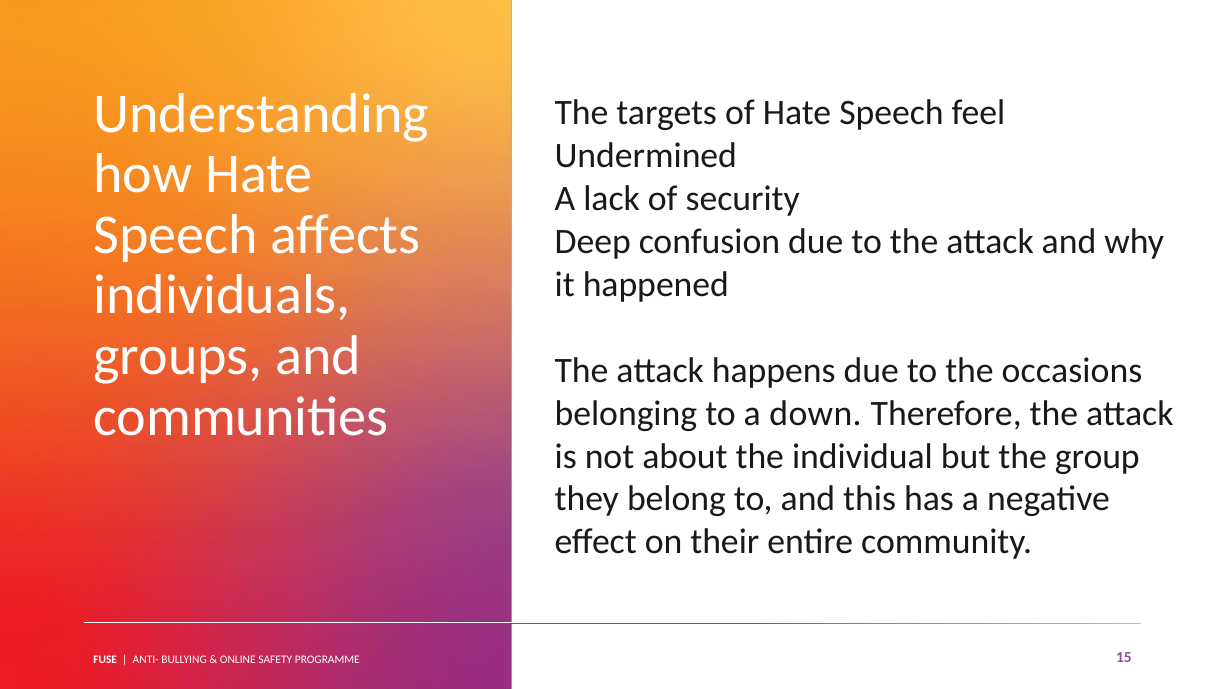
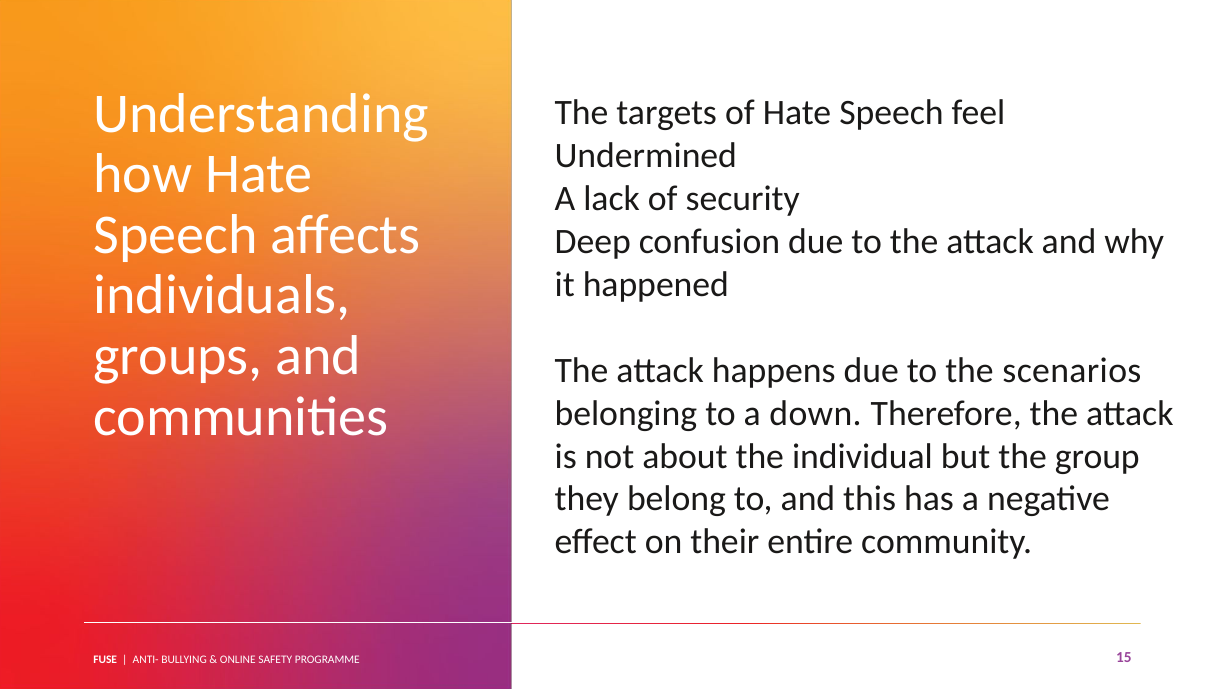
occasions: occasions -> scenarios
